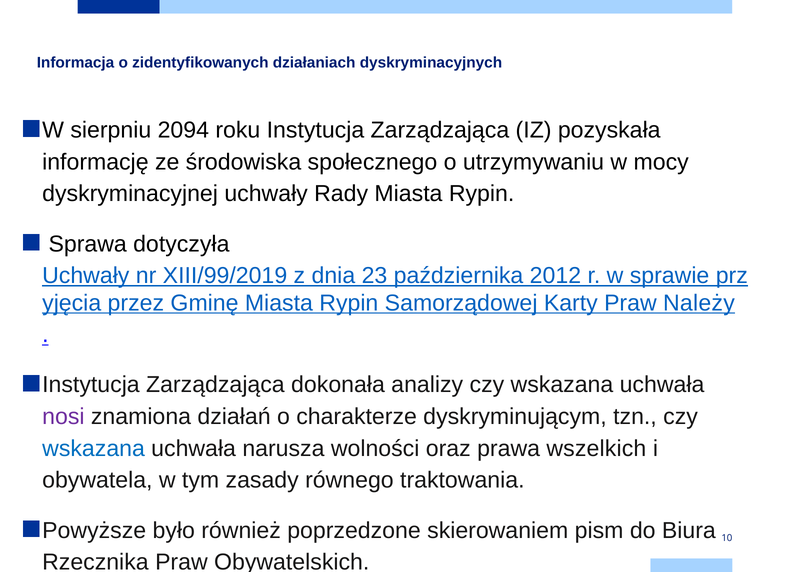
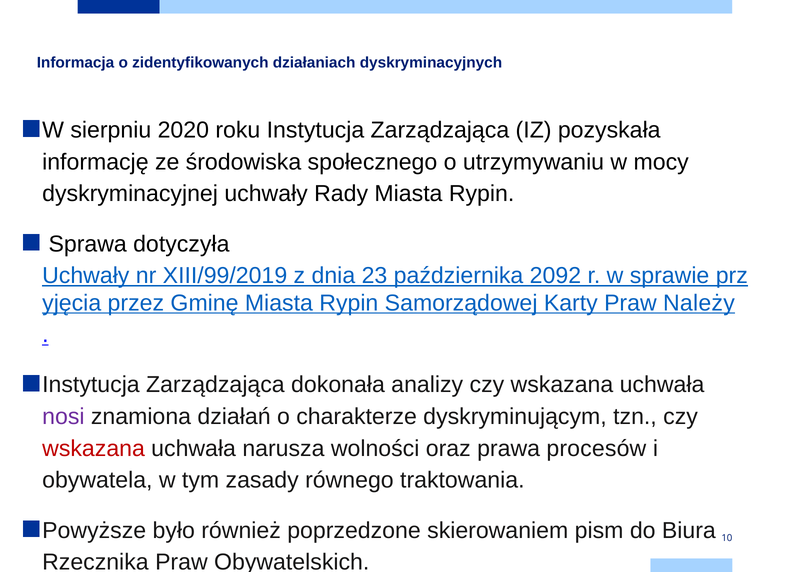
2094: 2094 -> 2020
2012: 2012 -> 2092
wskazana at (94, 449) colour: blue -> red
wszelkich: wszelkich -> procesów
